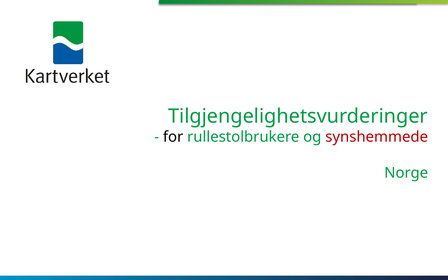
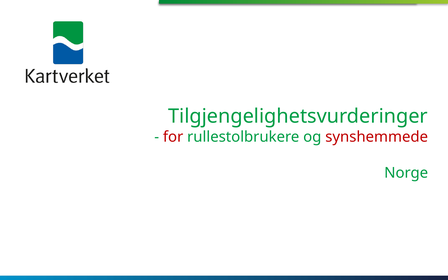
for colour: black -> red
